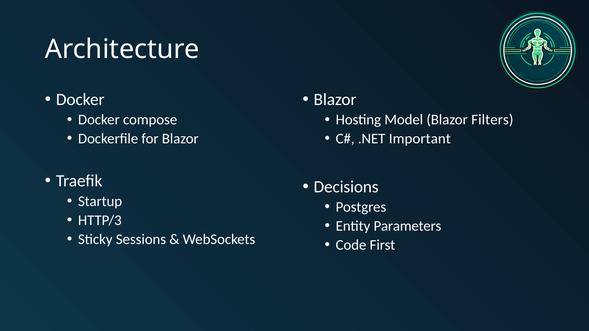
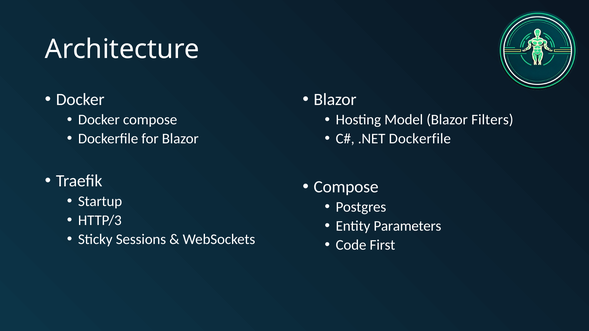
.NET Important: Important -> Dockerfile
Decisions at (346, 187): Decisions -> Compose
